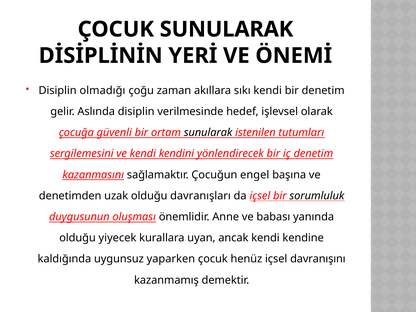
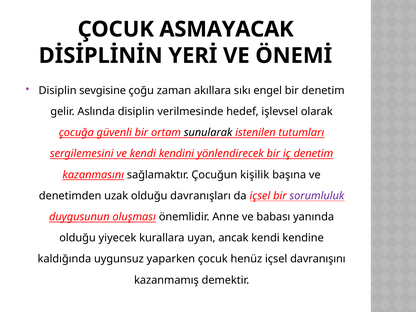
ÇOCUK SUNULARAK: SUNULARAK -> ASMAYACAK
olmadığı: olmadığı -> sevgisine
sıkı kendi: kendi -> engel
engel: engel -> kişilik
sorumluluk colour: black -> purple
